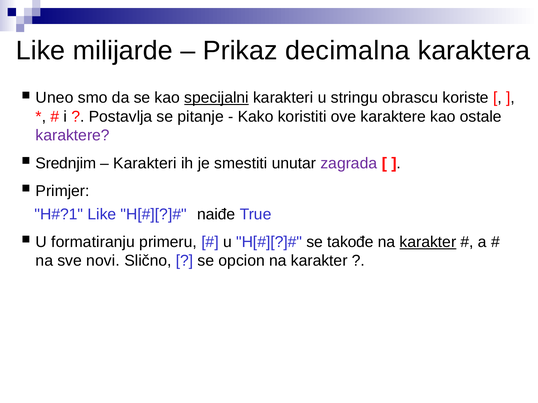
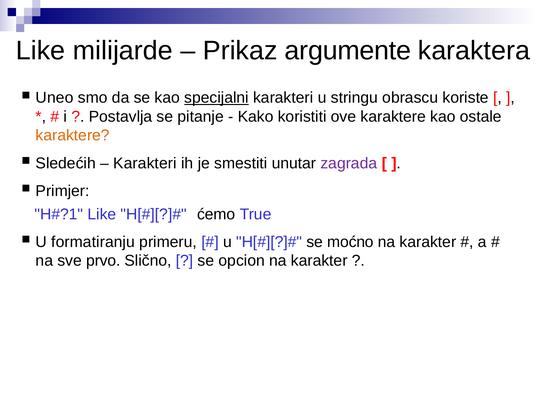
decimalna: decimalna -> argumente
karaktere at (73, 136) colour: purple -> orange
Srednjim: Srednjim -> Sledećih
naiđe: naiđe -> ćemo
takođe: takođe -> moćno
karakter at (428, 242) underline: present -> none
novi: novi -> prvo
